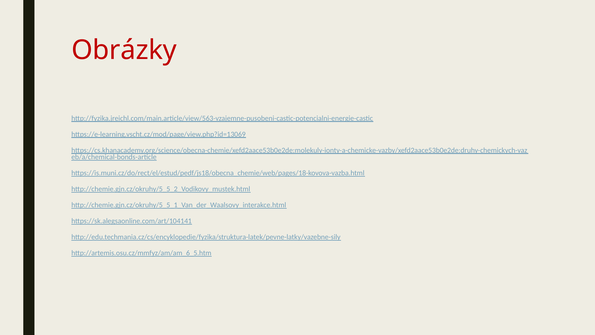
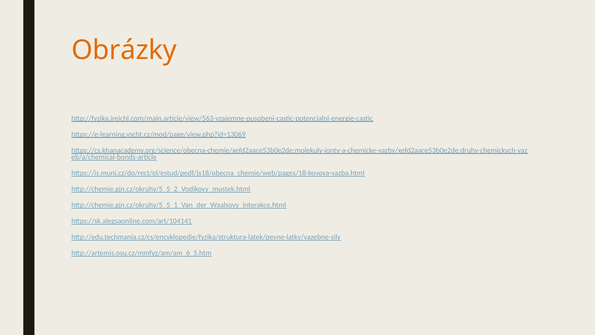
Obrázky colour: red -> orange
